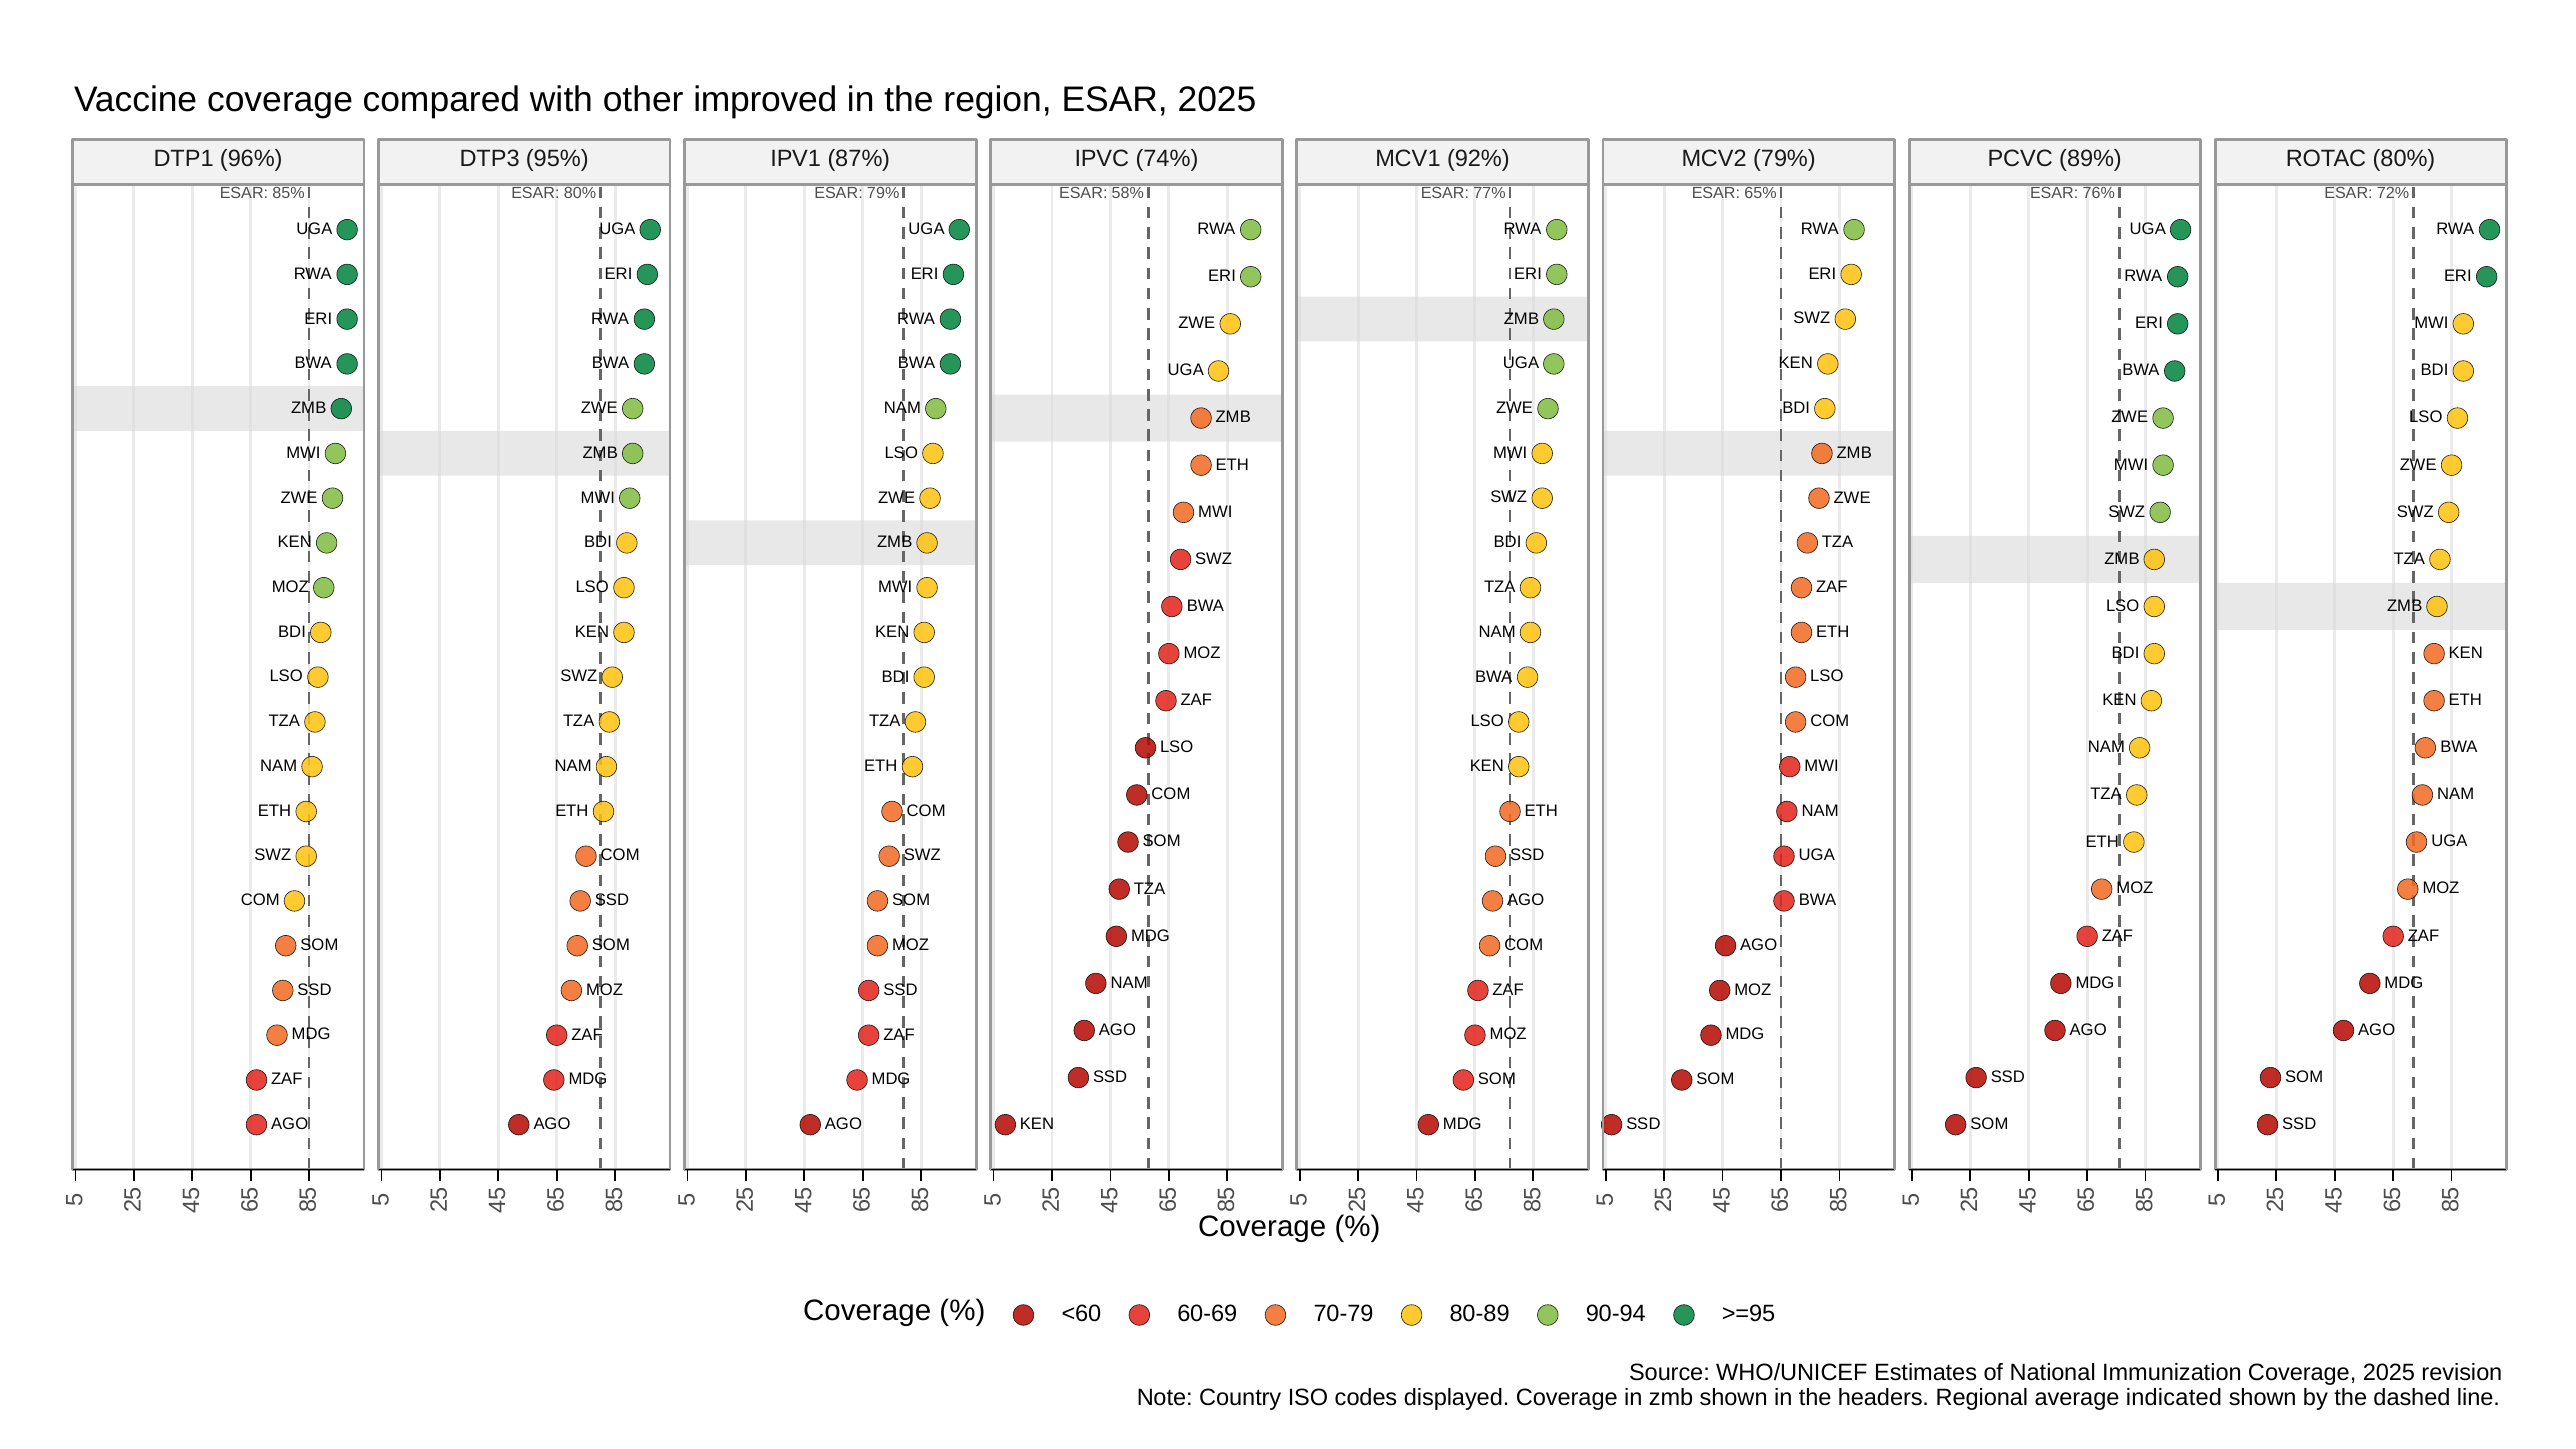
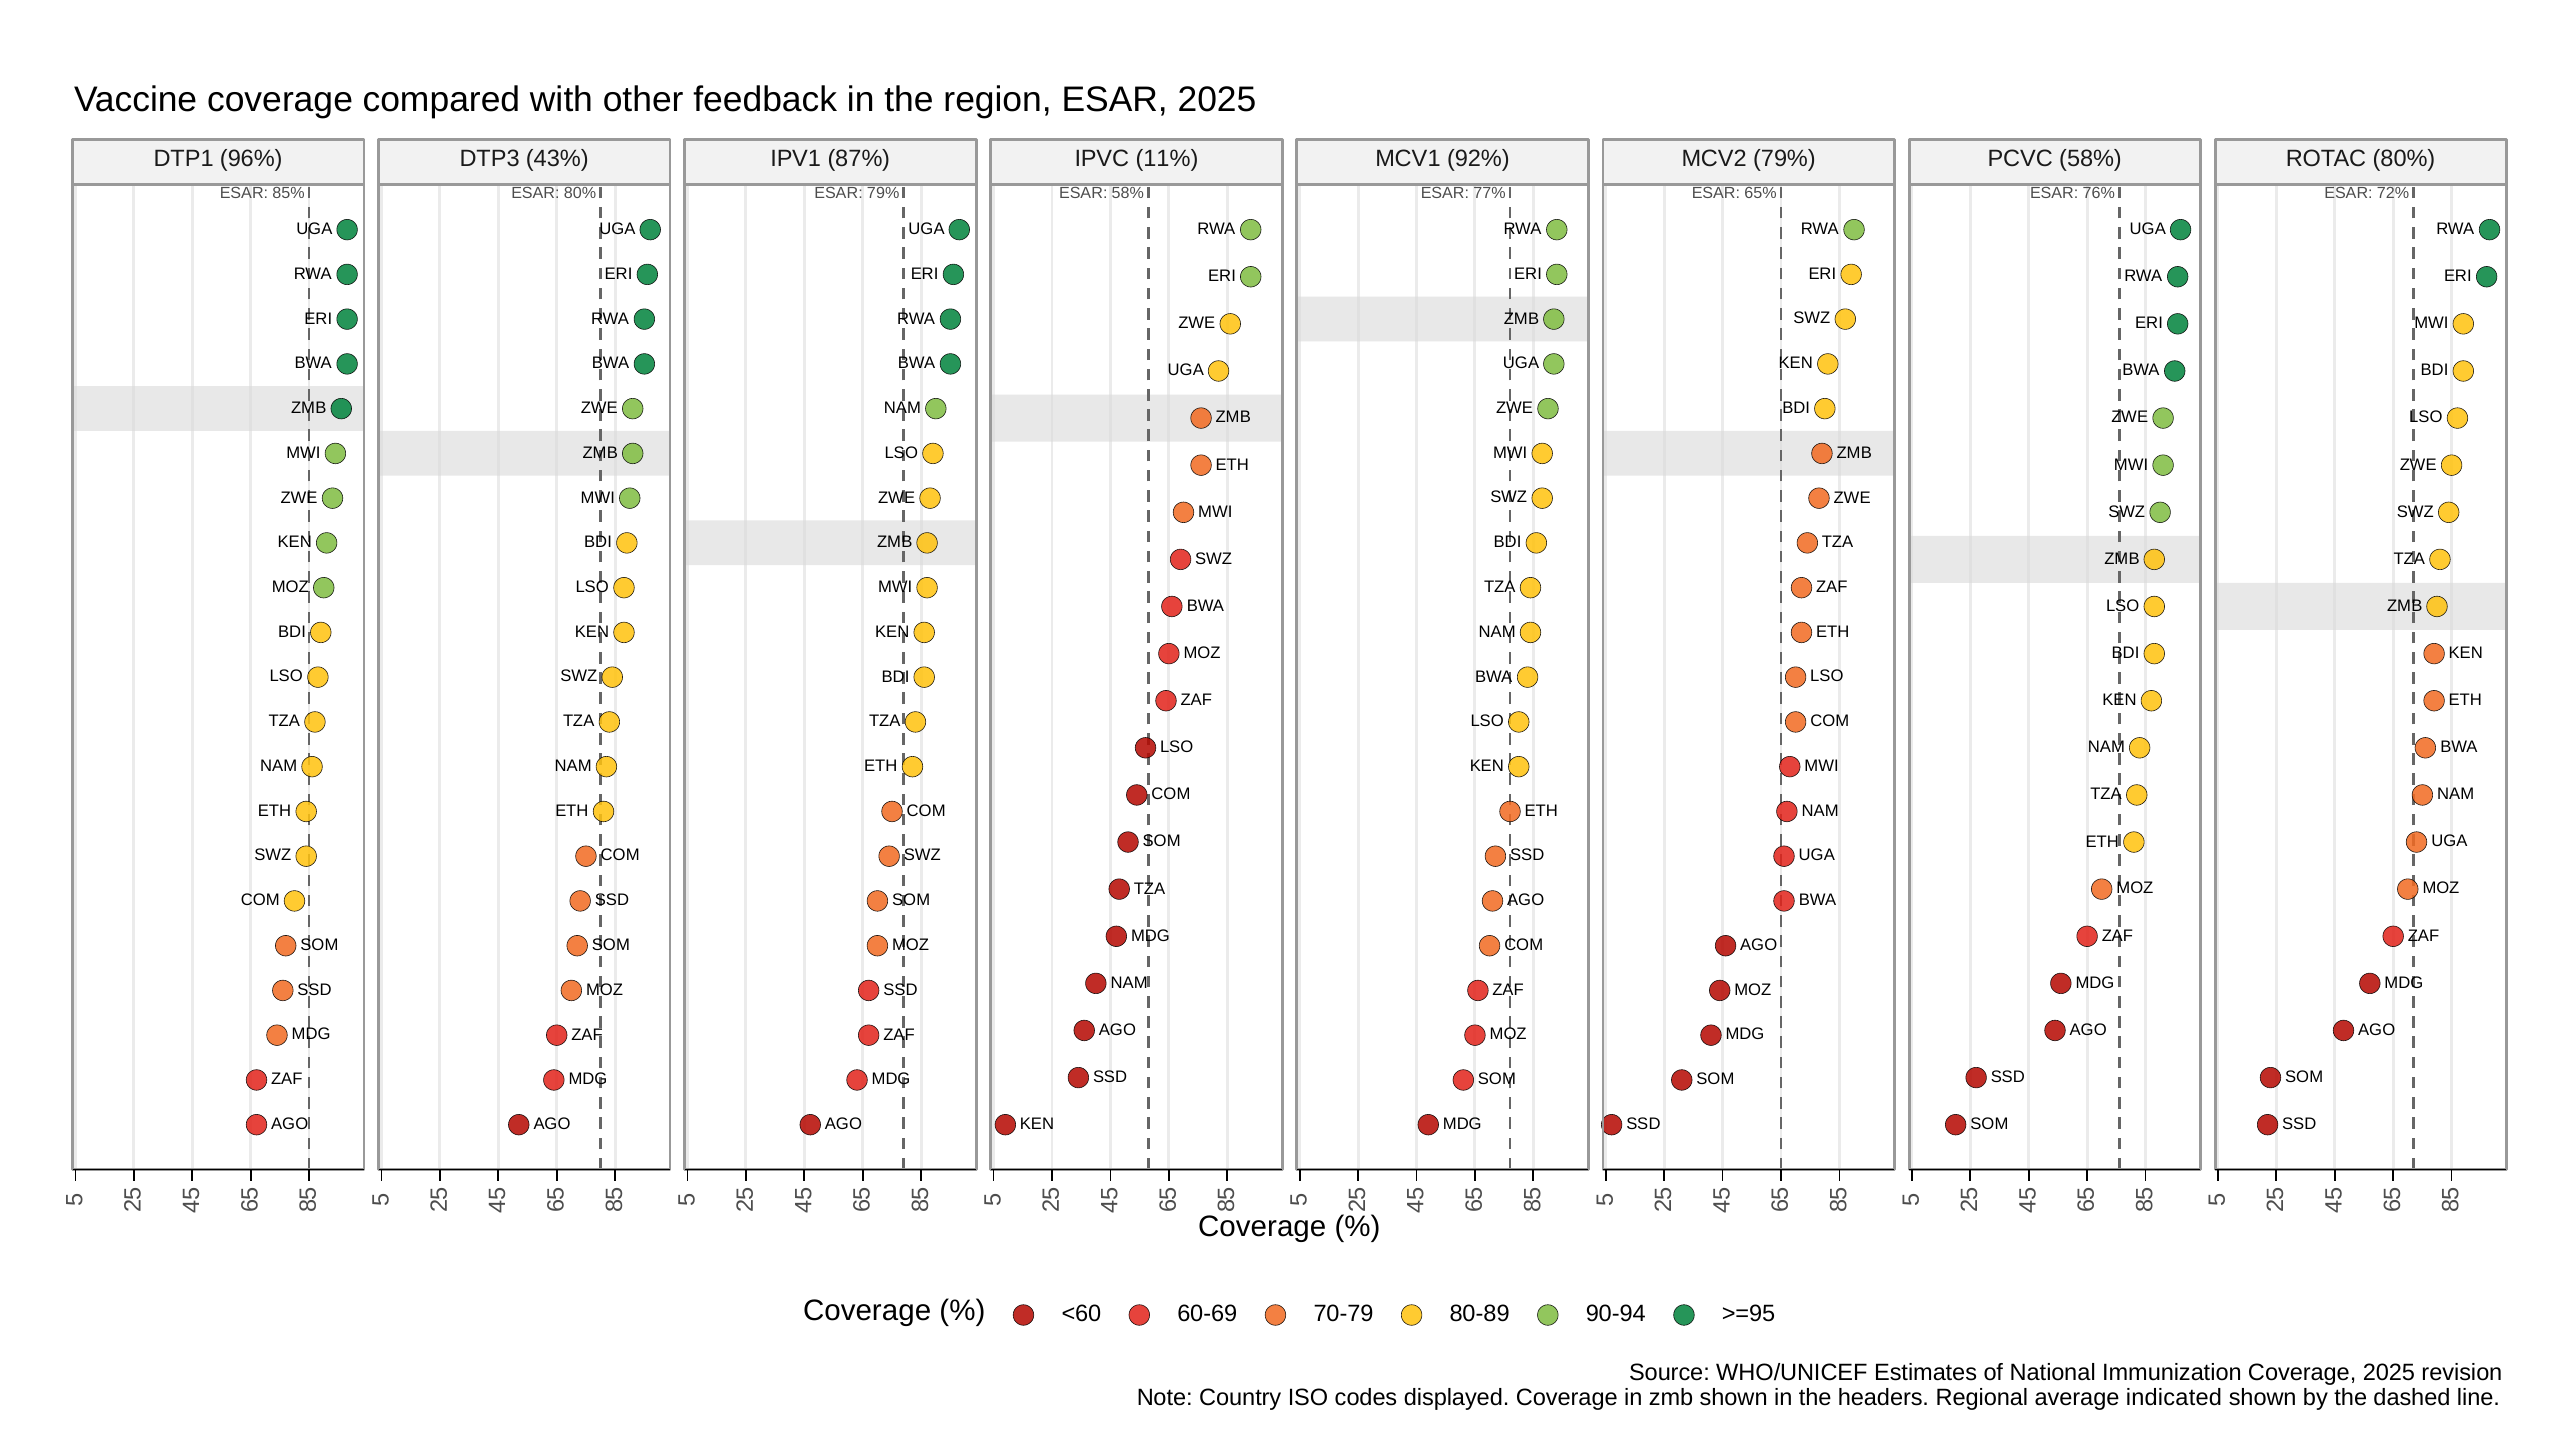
improved: improved -> feedback
95%: 95% -> 43%
74%: 74% -> 11%
PCVC 89%: 89% -> 58%
